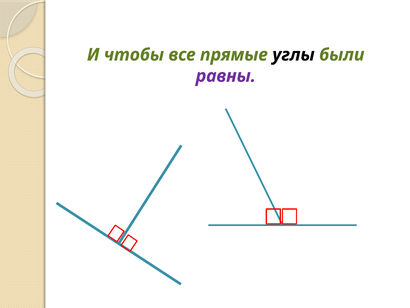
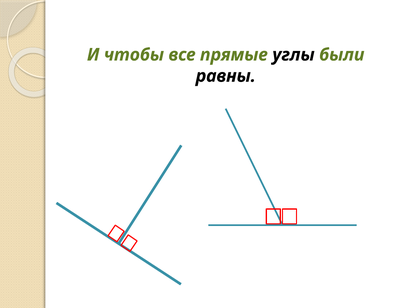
равны colour: purple -> black
